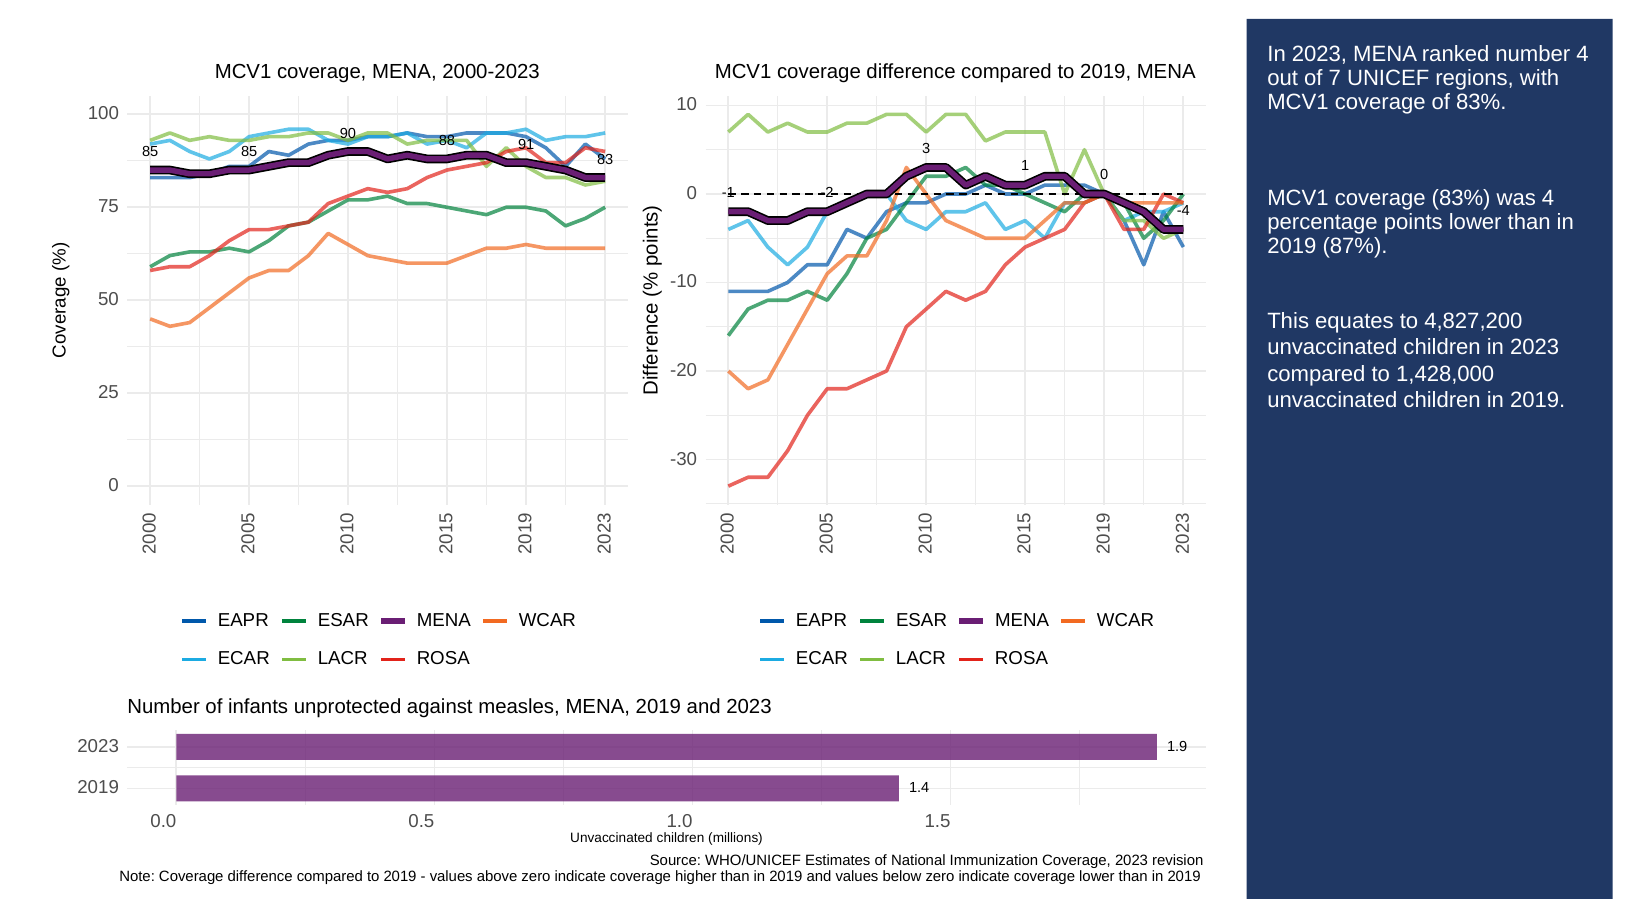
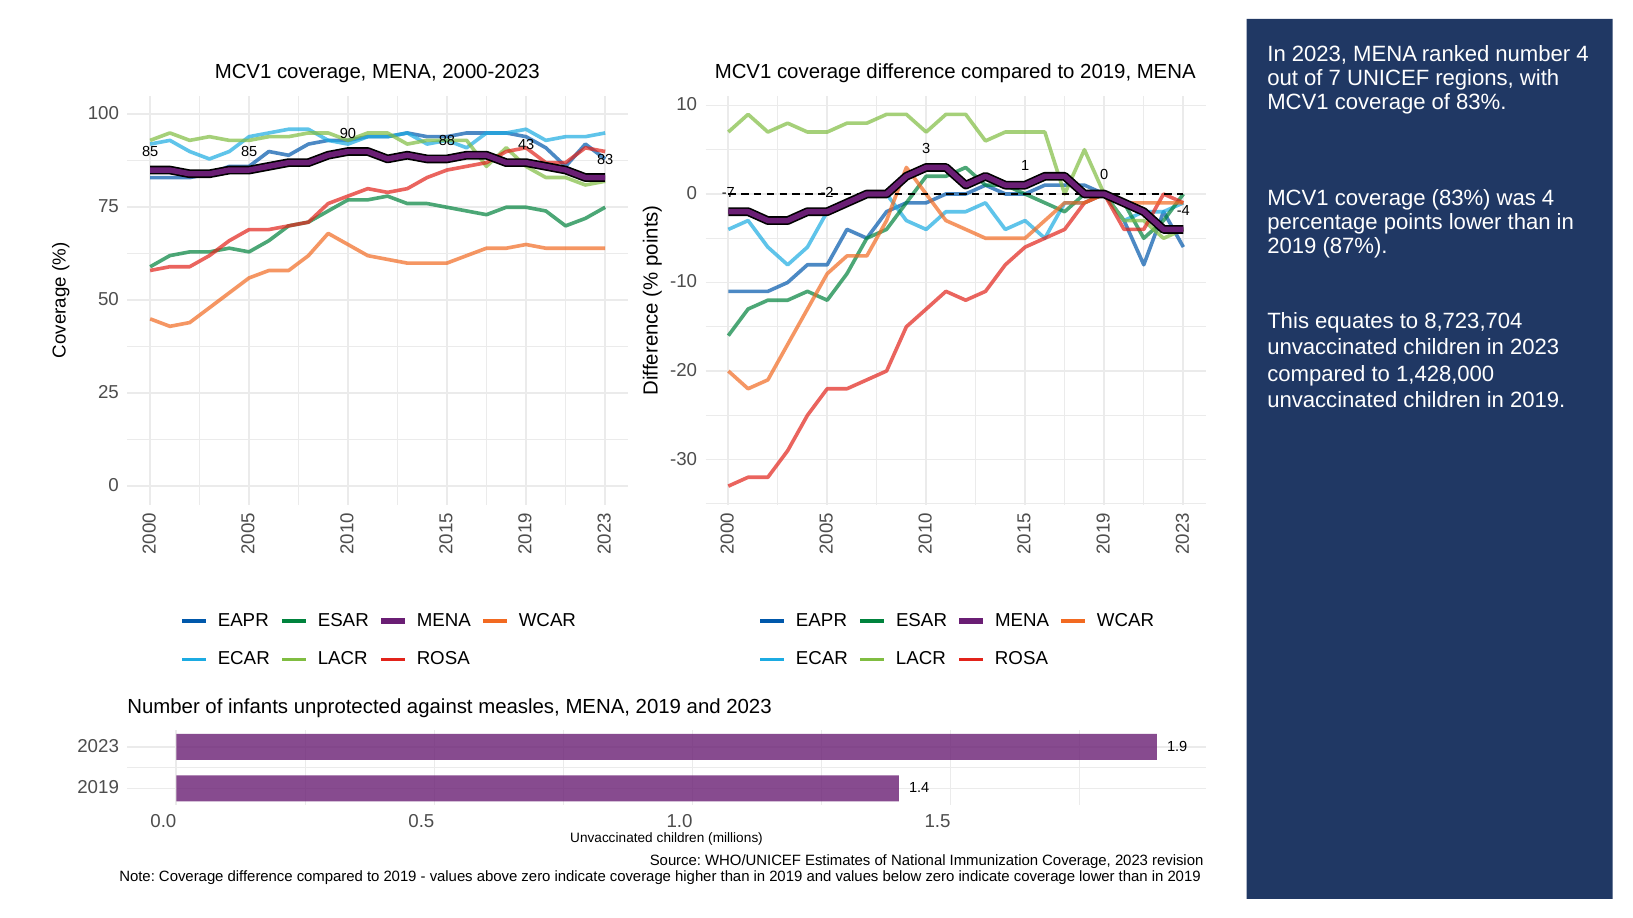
91: 91 -> 43
-1: -1 -> -7
4,827,200: 4,827,200 -> 8,723,704
